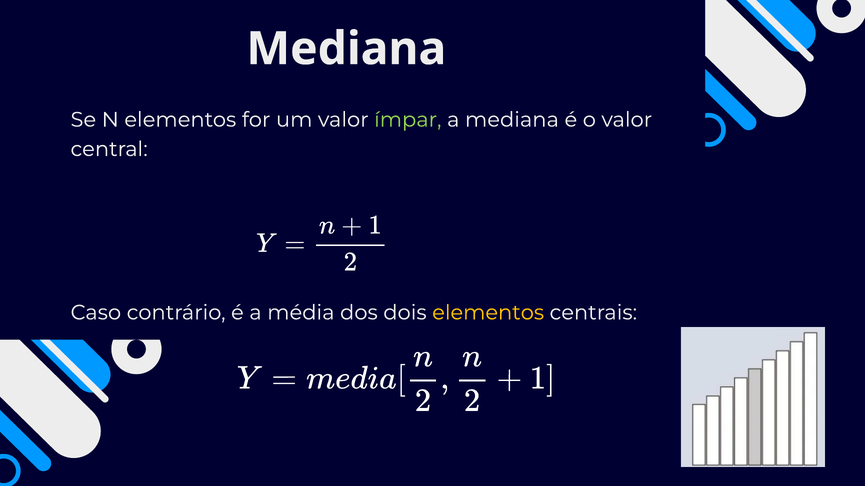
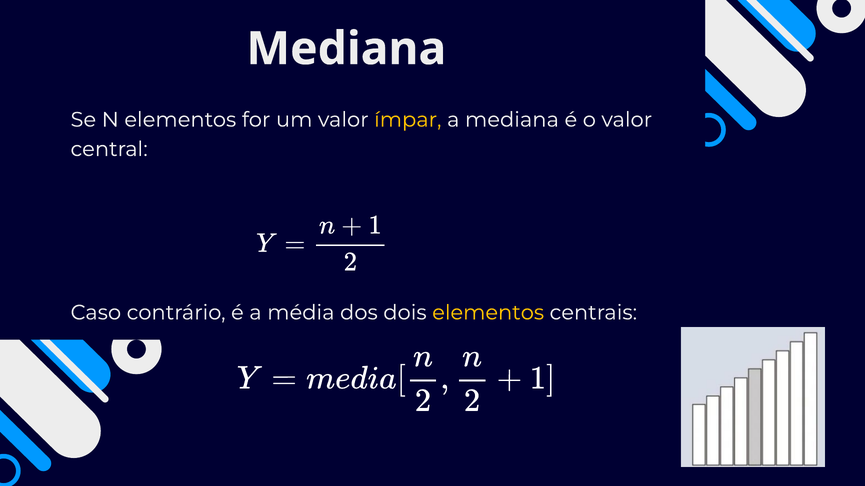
ímpar colour: light green -> yellow
